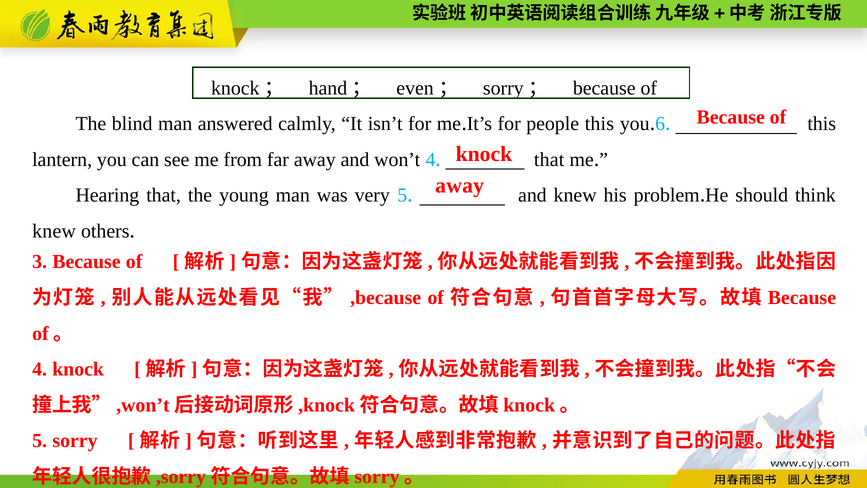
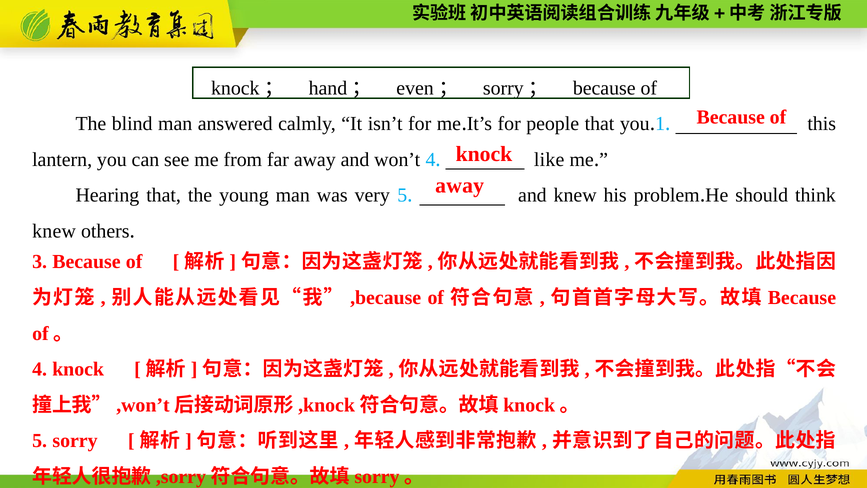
people this: this -> that
6: 6 -> 1
that at (549, 159): that -> like
